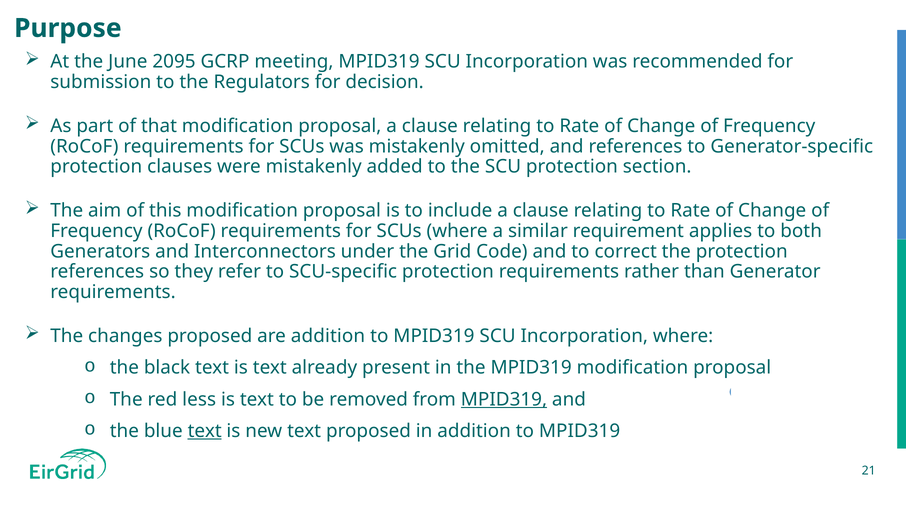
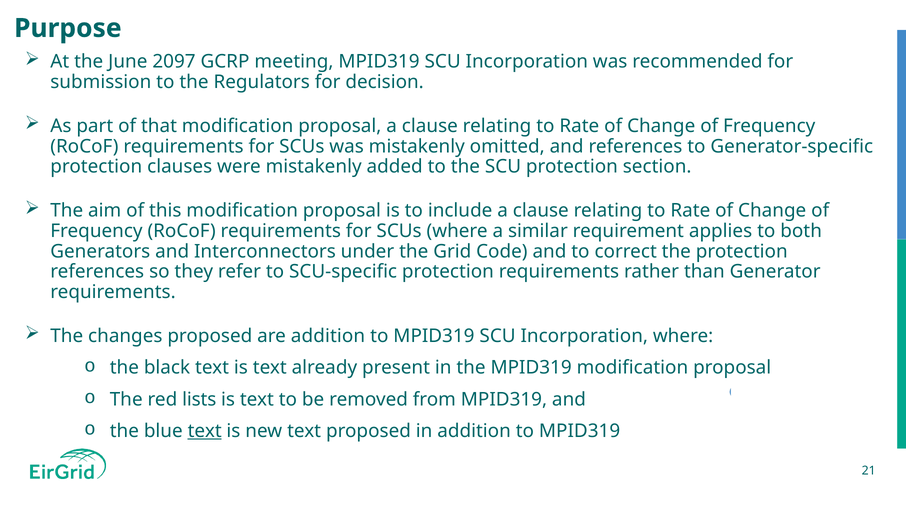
2095: 2095 -> 2097
less: less -> lists
MPID319 at (504, 400) underline: present -> none
